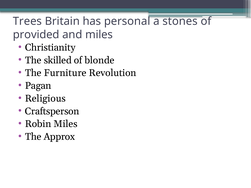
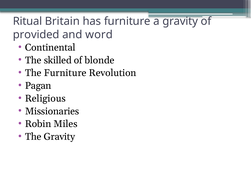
Trees: Trees -> Ritual
has personal: personal -> furniture
a stones: stones -> gravity
and miles: miles -> word
Christianity: Christianity -> Continental
Craftsperson: Craftsperson -> Missionaries
The Approx: Approx -> Gravity
